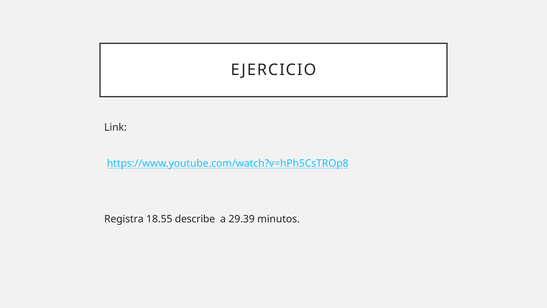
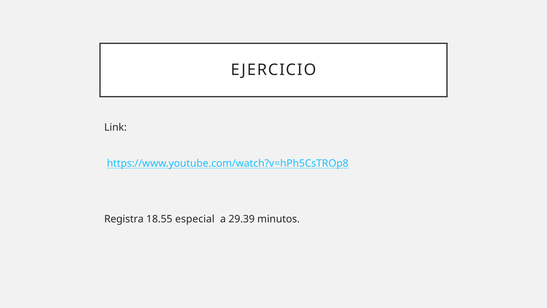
describe: describe -> especial
